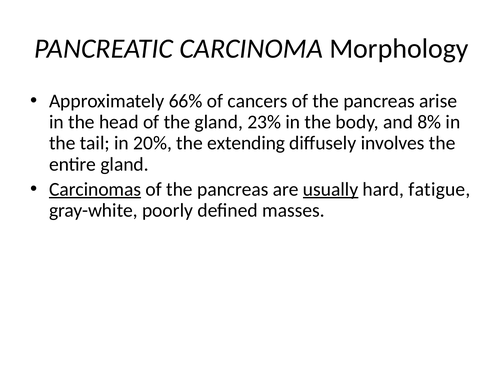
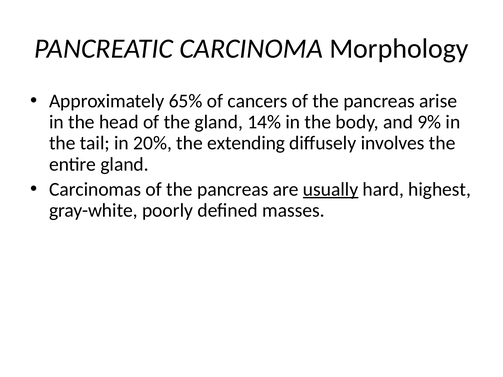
66%: 66% -> 65%
23%: 23% -> 14%
8%: 8% -> 9%
Carcinomas underline: present -> none
fatigue: fatigue -> highest
